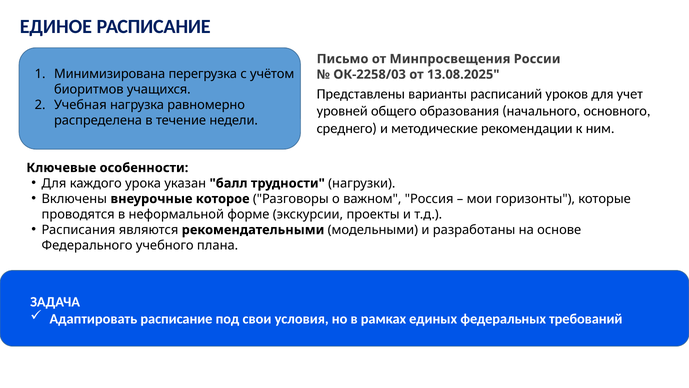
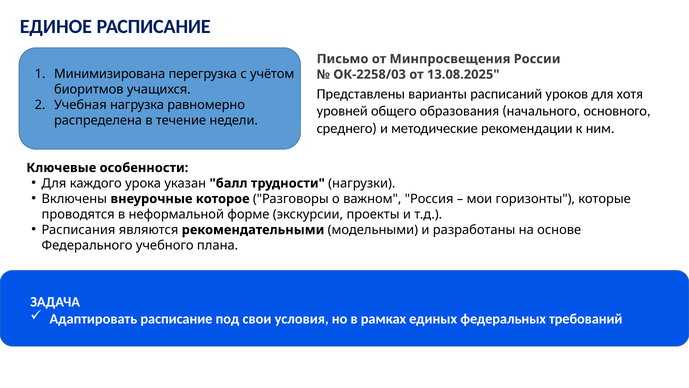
учет: учет -> хотя
